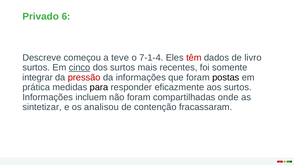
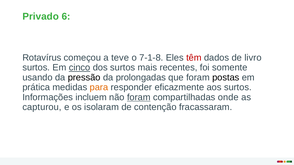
Descreve: Descreve -> Rotavírus
7-1-4: 7-1-4 -> 7-1-8
integrar: integrar -> usando
pressão colour: red -> black
da informações: informações -> prolongadas
para colour: black -> orange
foram at (139, 97) underline: none -> present
sintetizar: sintetizar -> capturou
analisou: analisou -> isolaram
